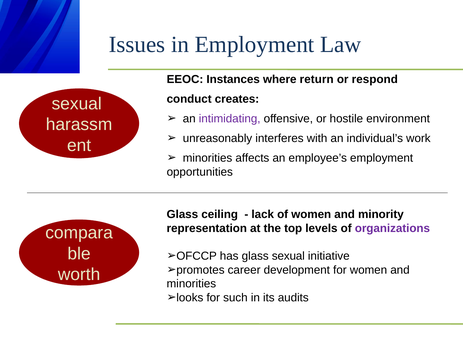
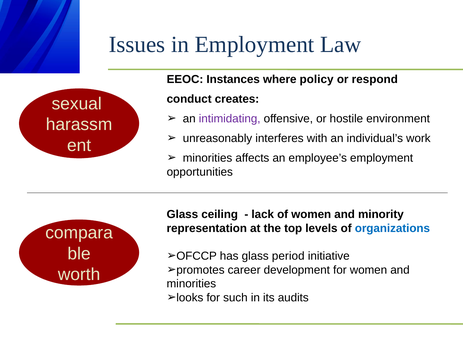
return: return -> policy
organizations colour: purple -> blue
glass sexual: sexual -> period
